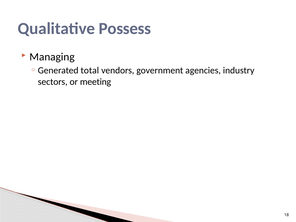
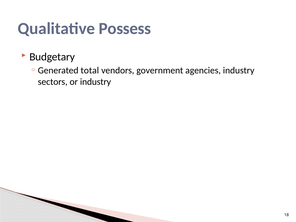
Managing: Managing -> Budgetary
or meeting: meeting -> industry
